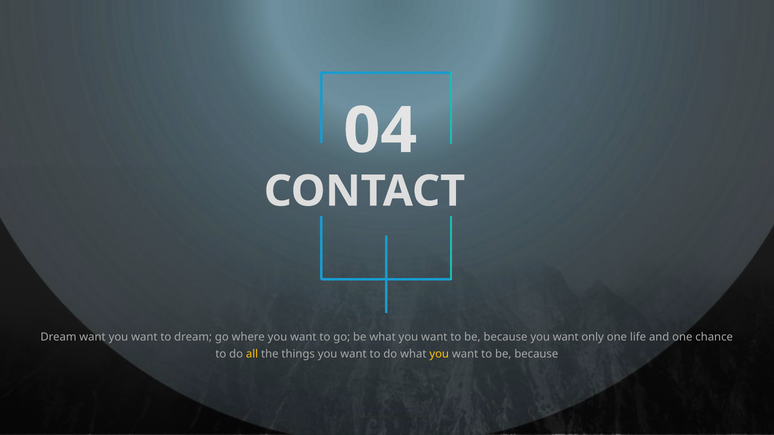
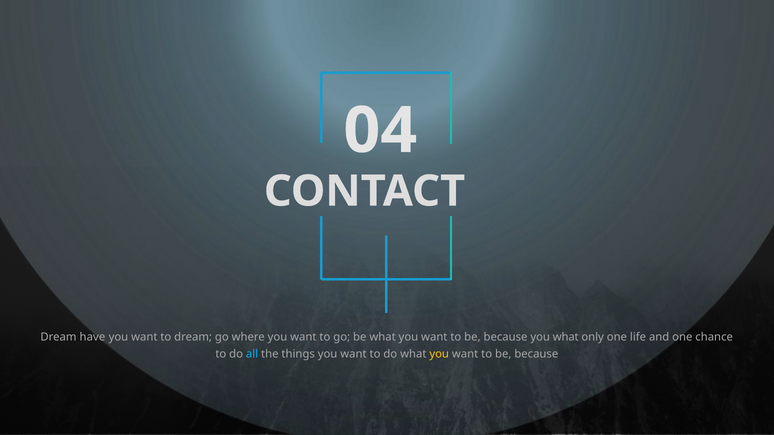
Dream want: want -> have
because you want: want -> what
all colour: yellow -> light blue
